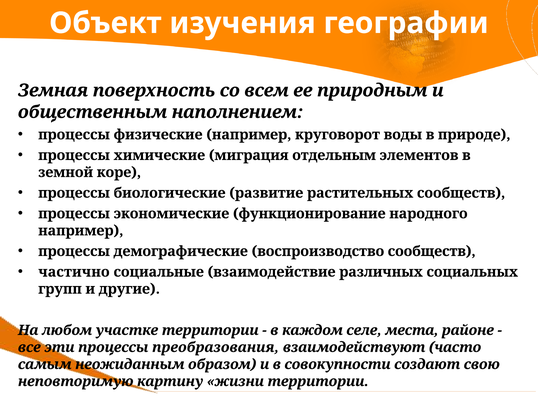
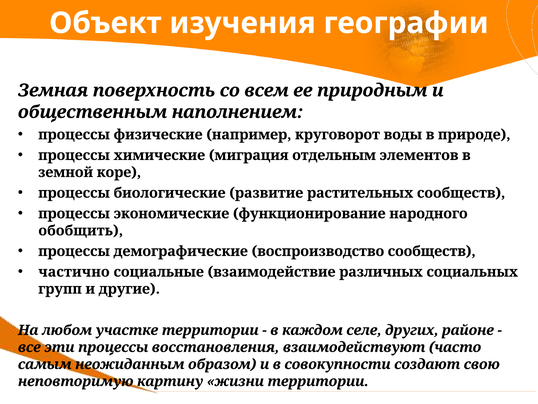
например at (81, 230): например -> обобщить
места: места -> других
преобразования: преобразования -> восстановления
